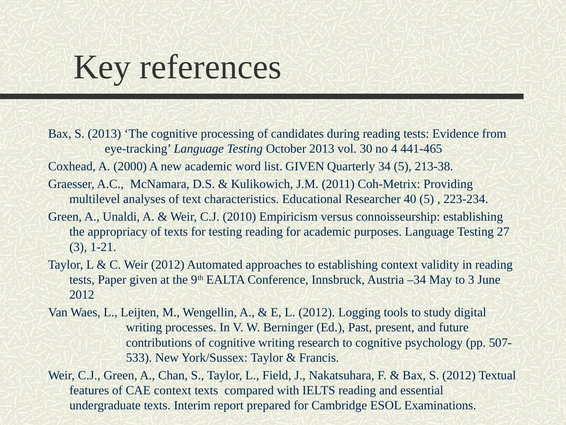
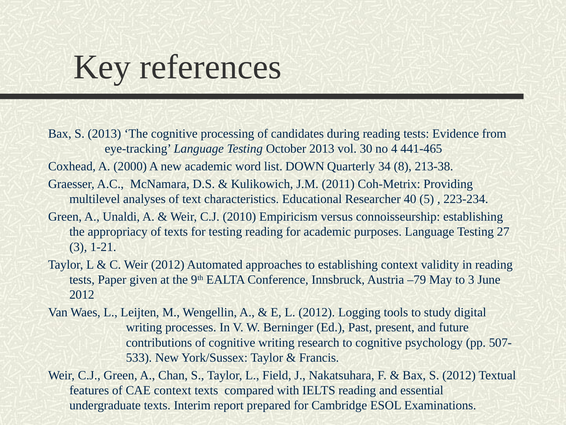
list GIVEN: GIVEN -> DOWN
34 5: 5 -> 8
–34: –34 -> –79
